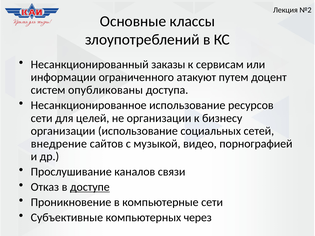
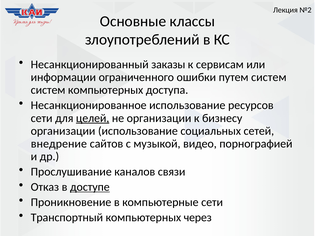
атакуют: атакуют -> ошибки
путем доцент: доцент -> систем
систем опубликованы: опубликованы -> компьютерных
целей underline: none -> present
Субъективные: Субъективные -> Транспортный
